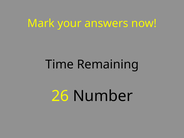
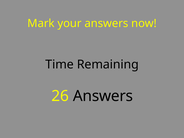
26 Number: Number -> Answers
